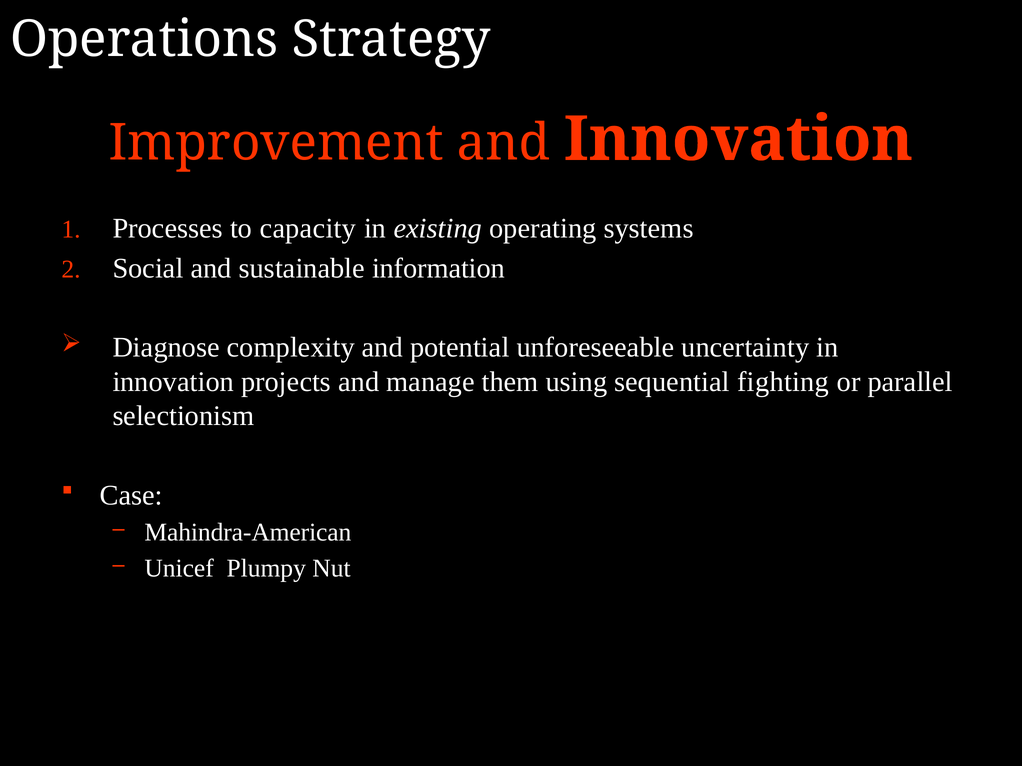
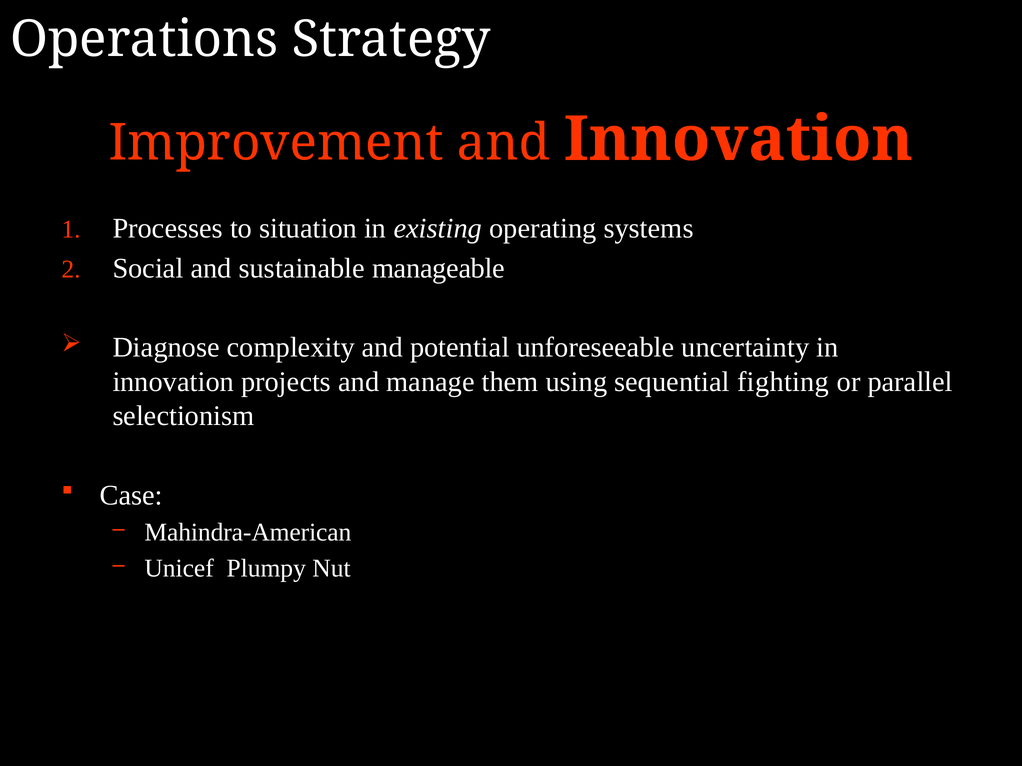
capacity: capacity -> situation
information: information -> manageable
